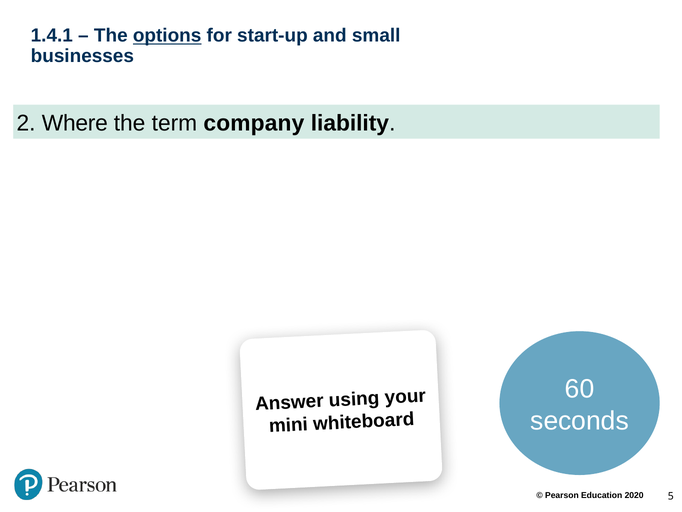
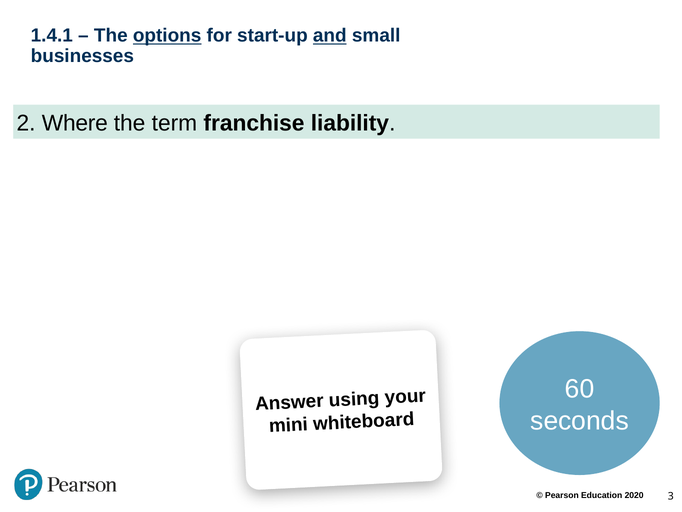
and underline: none -> present
company: company -> franchise
5: 5 -> 3
